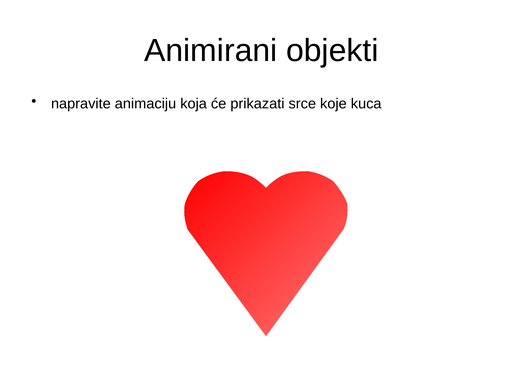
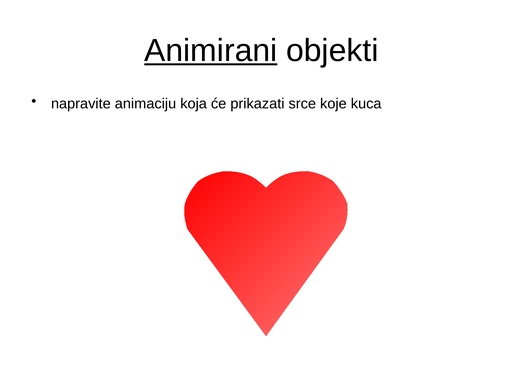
Animirani underline: none -> present
